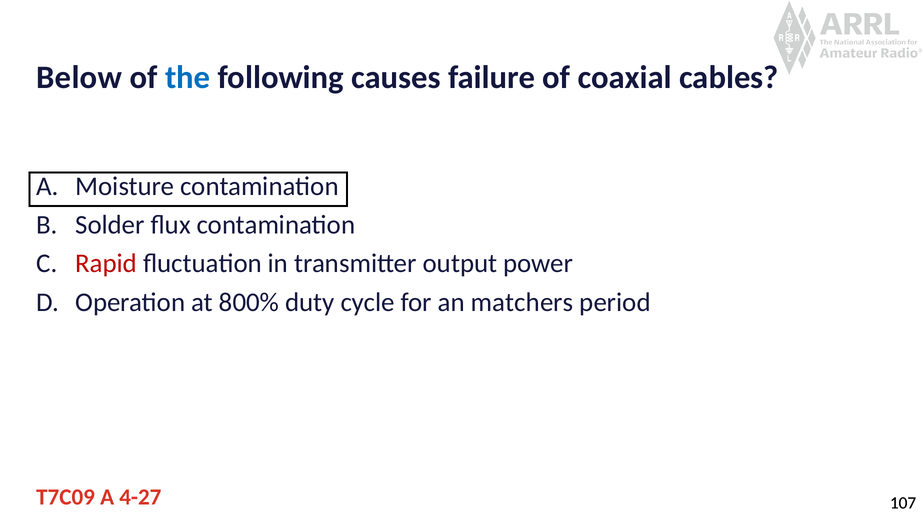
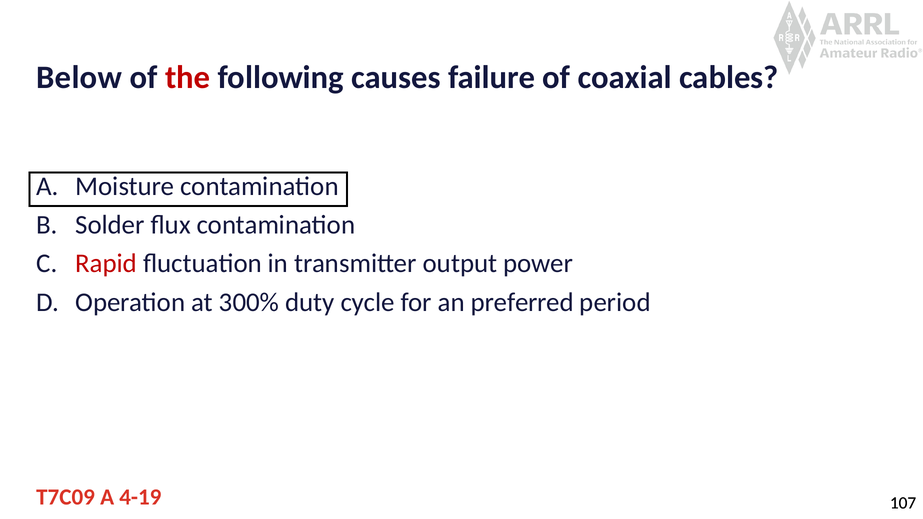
the colour: blue -> red
800%: 800% -> 300%
matchers: matchers -> preferred
4-27: 4-27 -> 4-19
